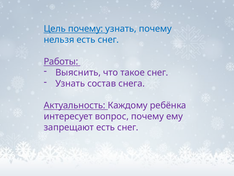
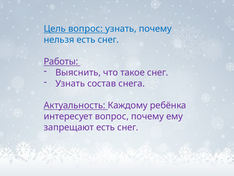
Цель почему: почему -> вопрос
